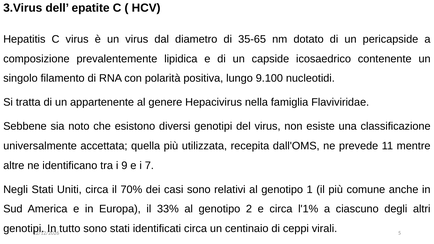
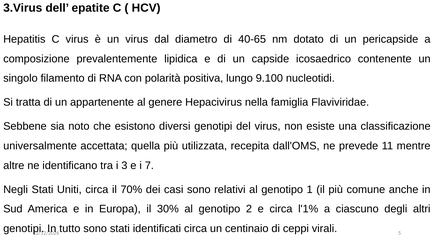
35-65: 35-65 -> 40-65
9: 9 -> 3
33%: 33% -> 30%
